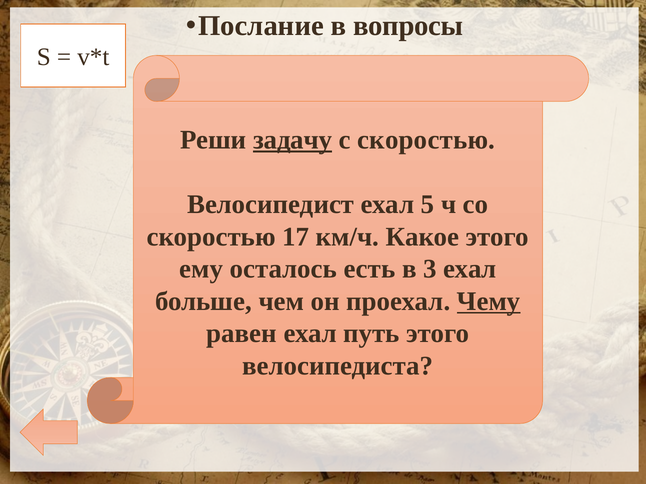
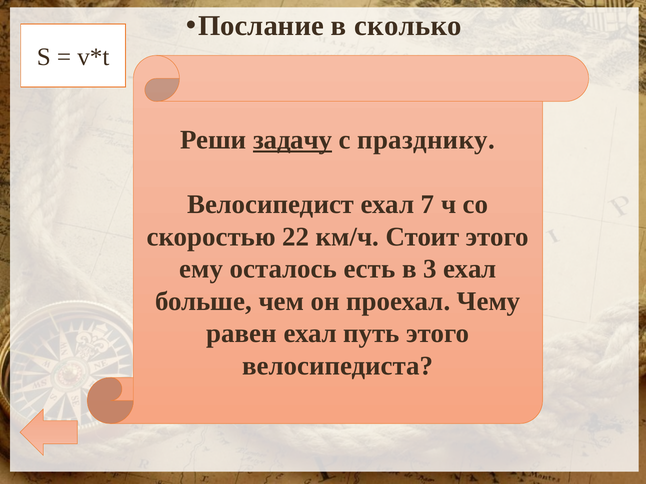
вопросы: вопросы -> сколько
с скоростью: скоростью -> празднику
5: 5 -> 7
17: 17 -> 22
Какое: Какое -> Стоит
Чему underline: present -> none
